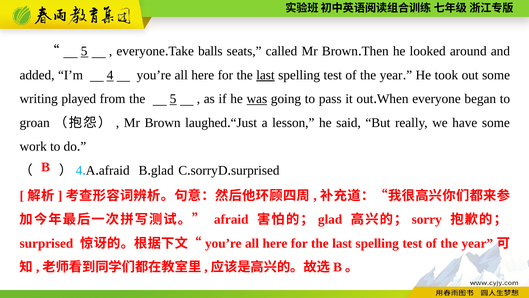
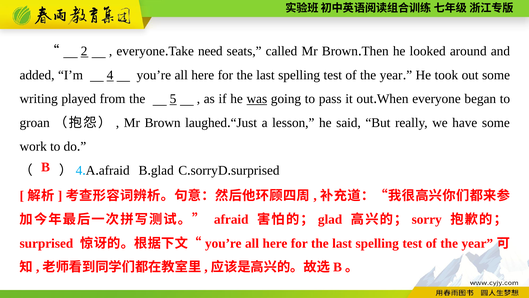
5 at (84, 51): 5 -> 2
balls: balls -> need
last at (265, 75) underline: present -> none
